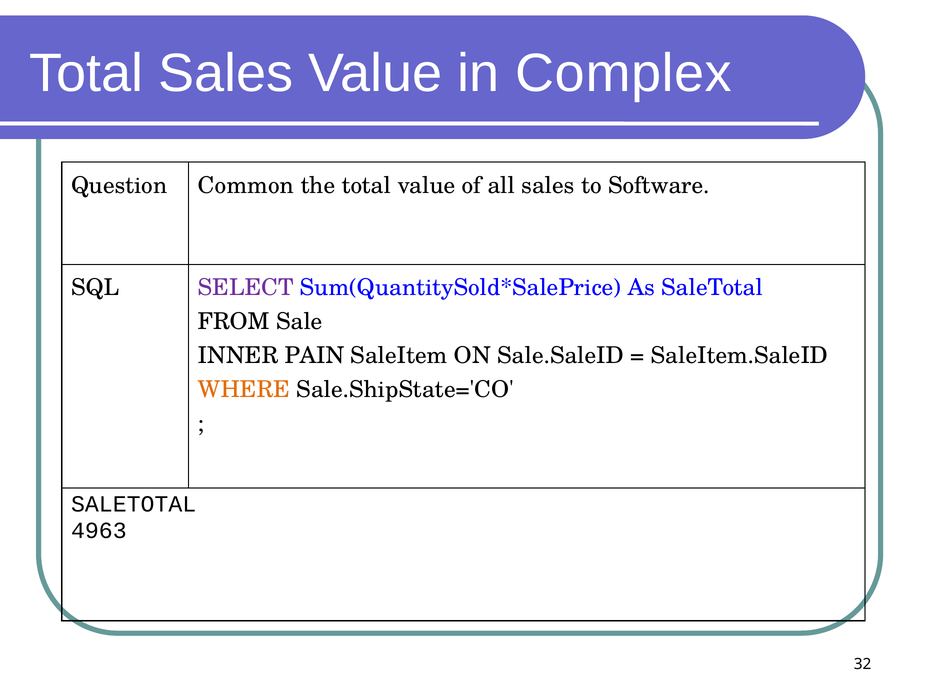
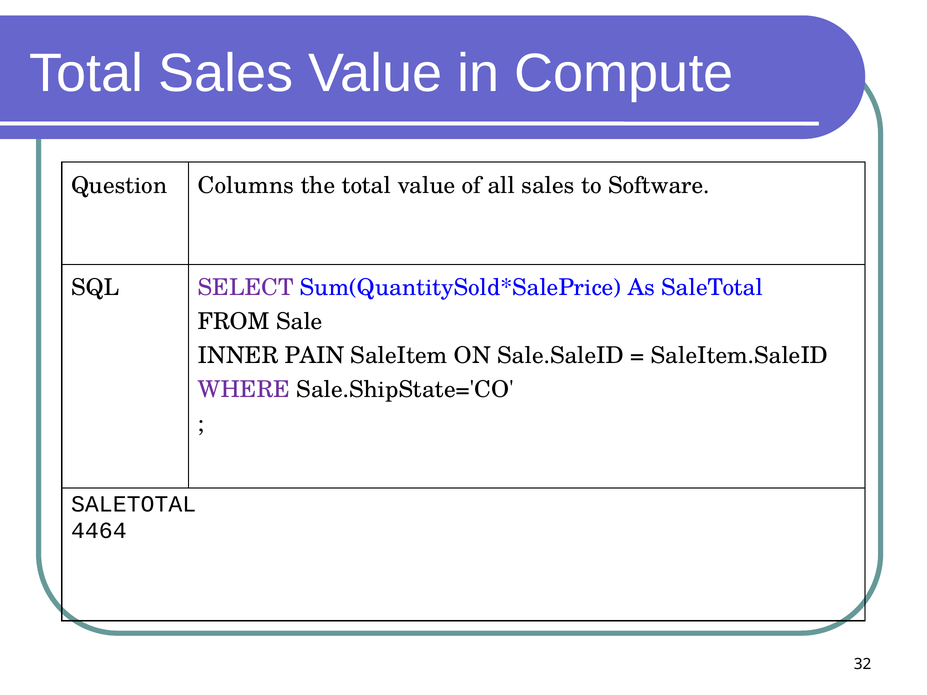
Complex: Complex -> Compute
Common: Common -> Columns
WHERE colour: orange -> purple
4963: 4963 -> 4464
